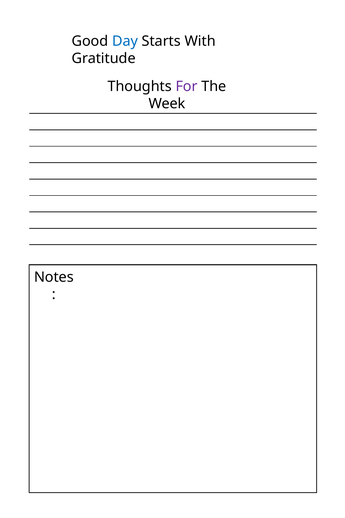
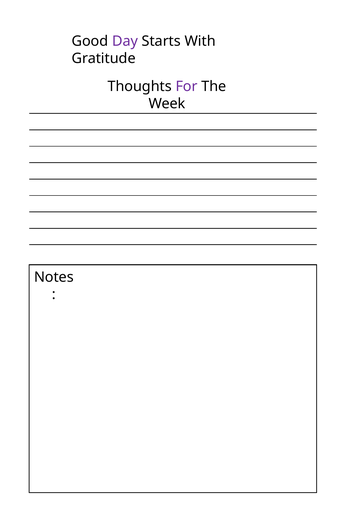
Day colour: blue -> purple
